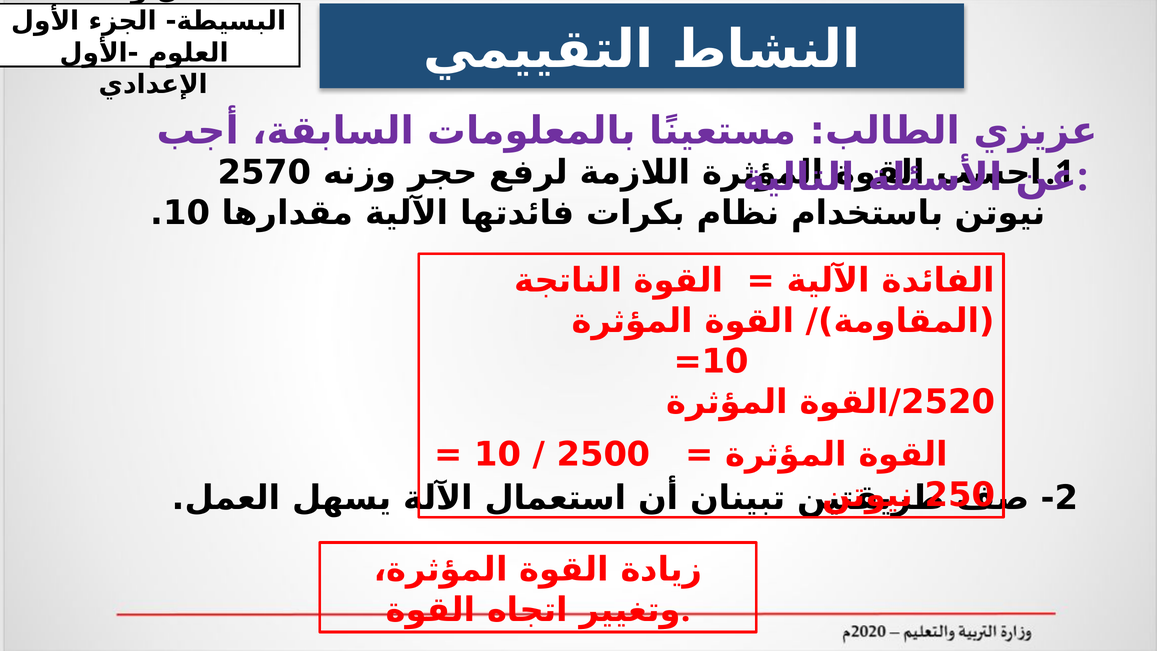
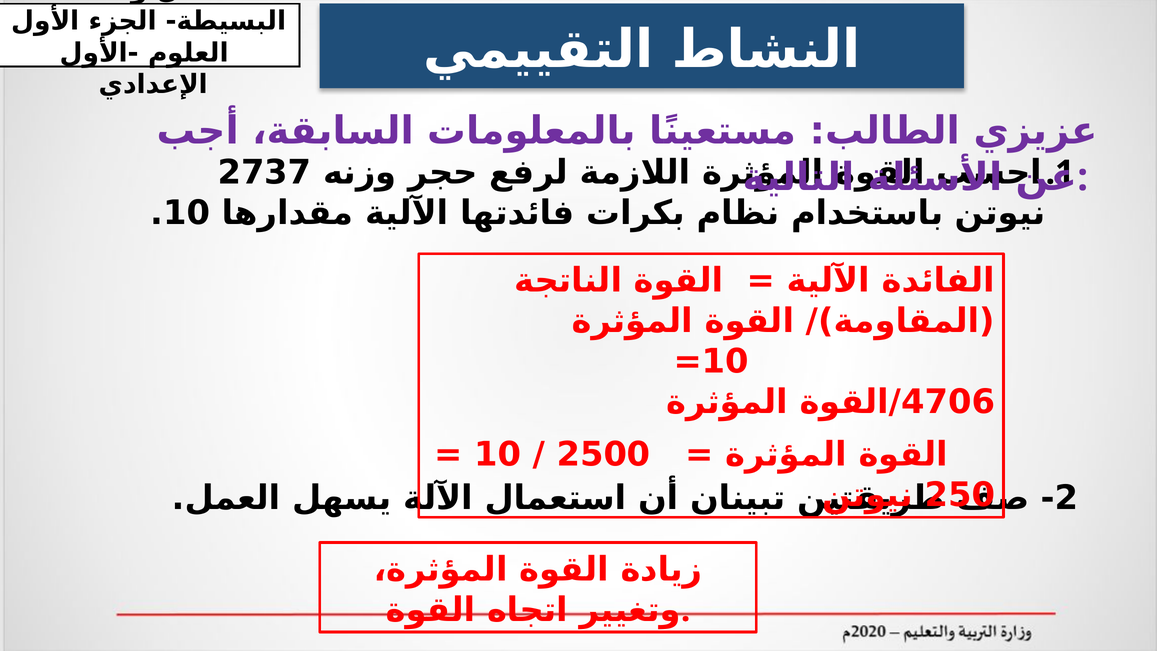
2570: 2570 -> 2737
2520: 2520 -> 4706
